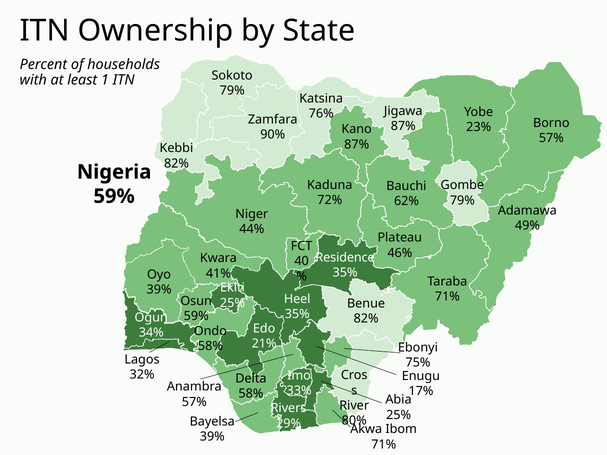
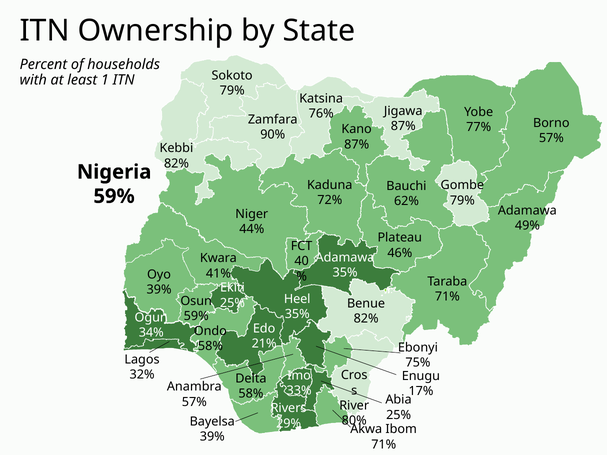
23%: 23% -> 77%
Residence at (345, 258): Residence -> Adamawa
